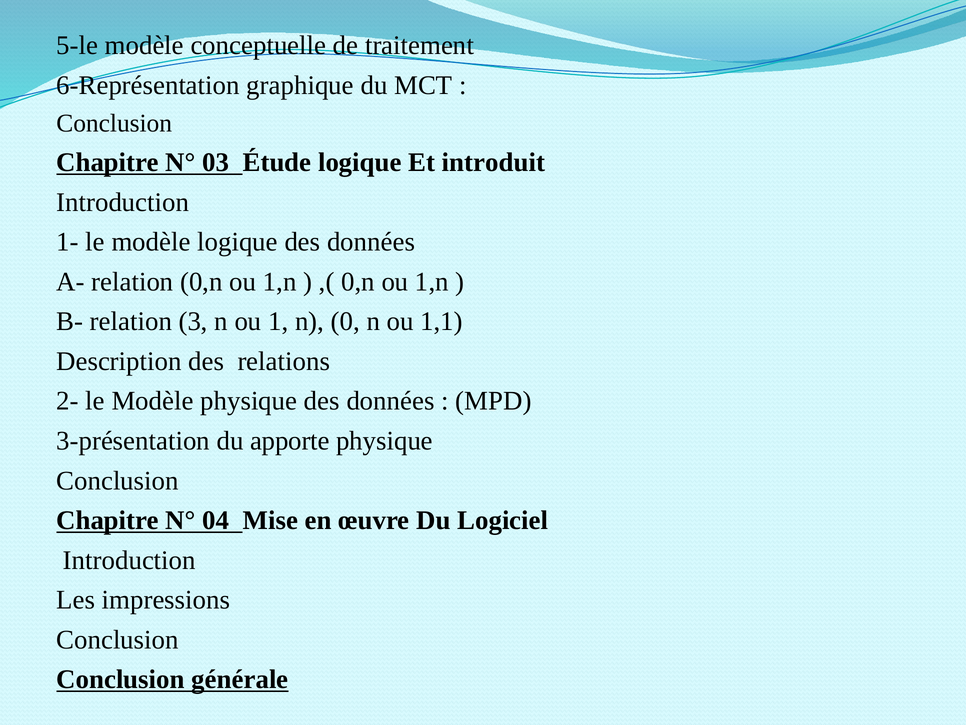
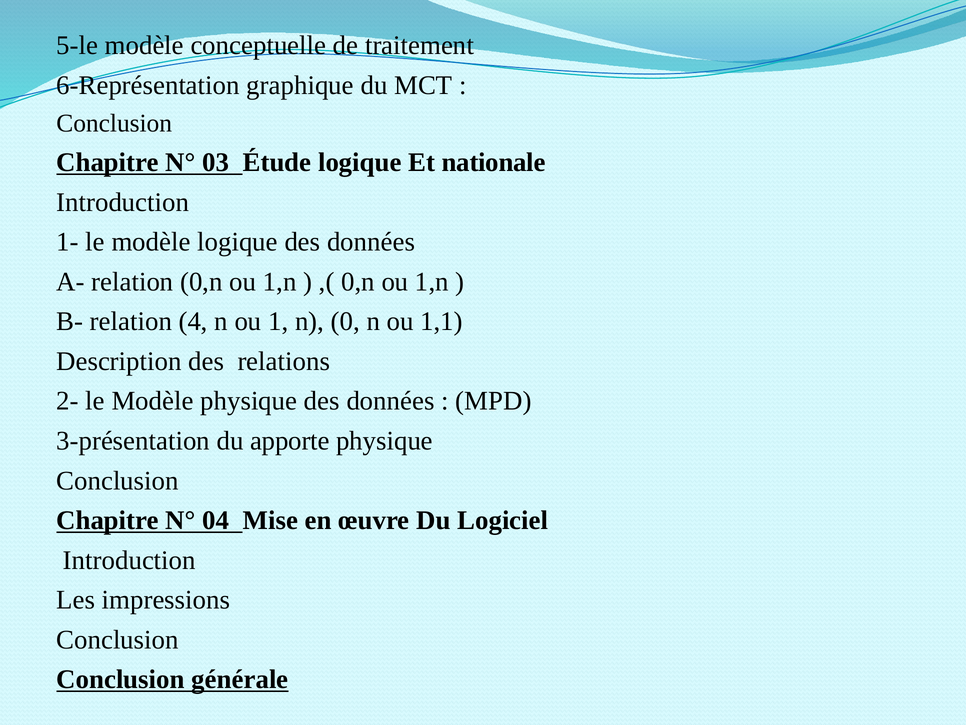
introduit: introduit -> nationale
3: 3 -> 4
